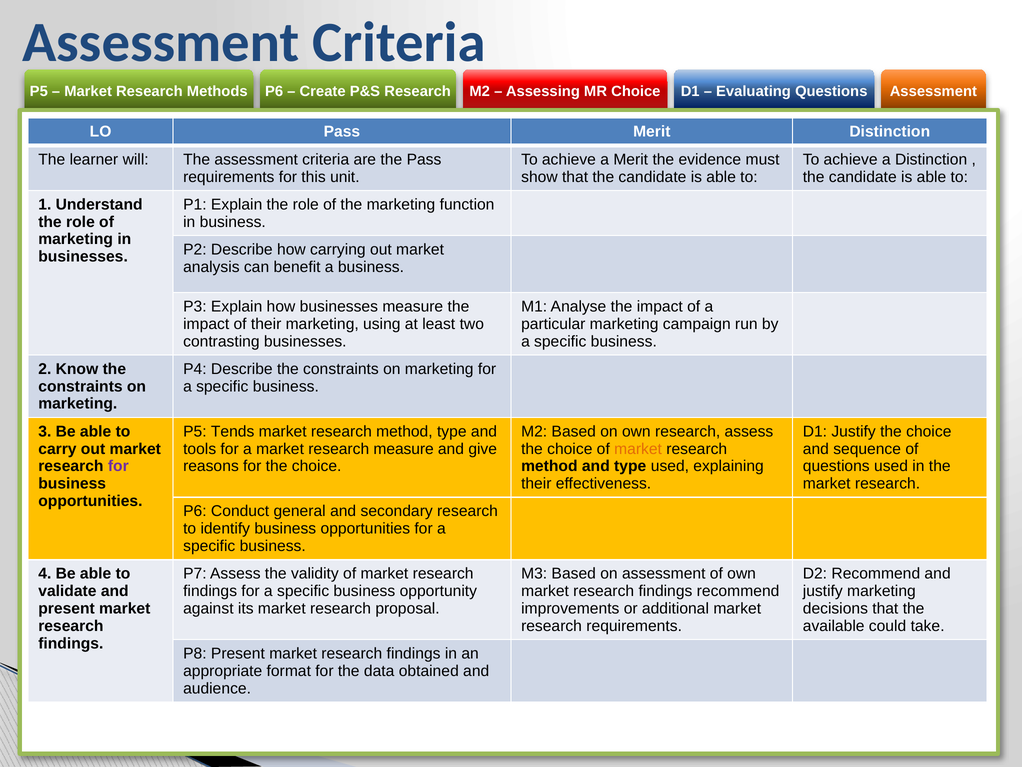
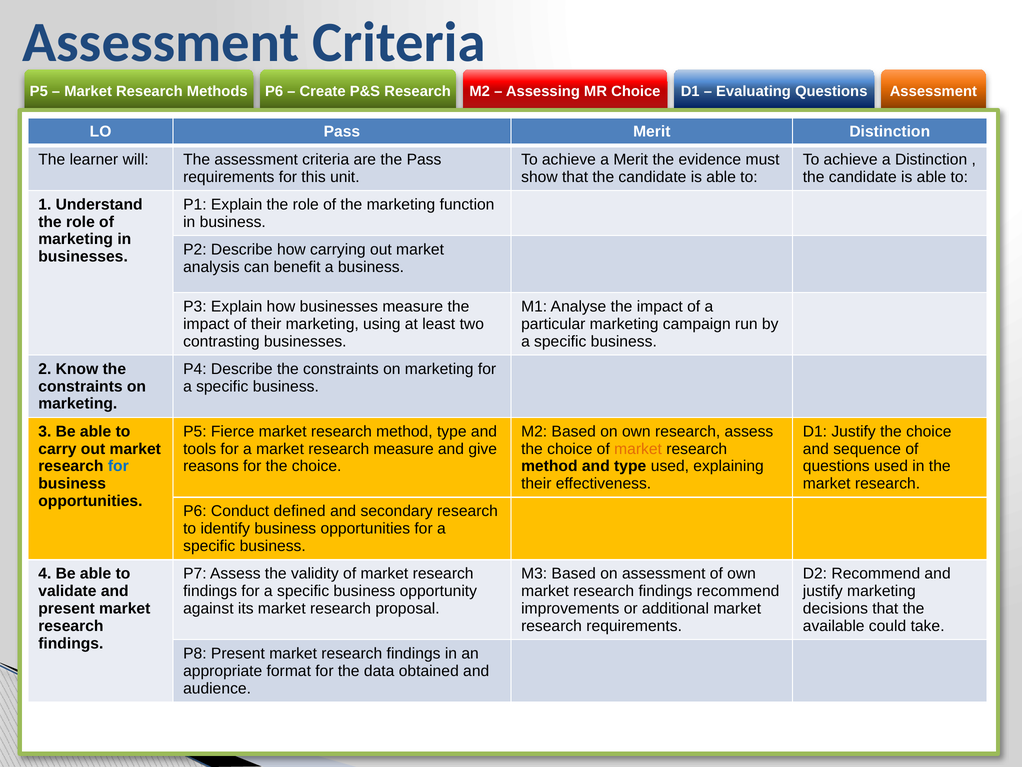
Tends: Tends -> Fierce
for at (118, 466) colour: purple -> blue
general: general -> defined
